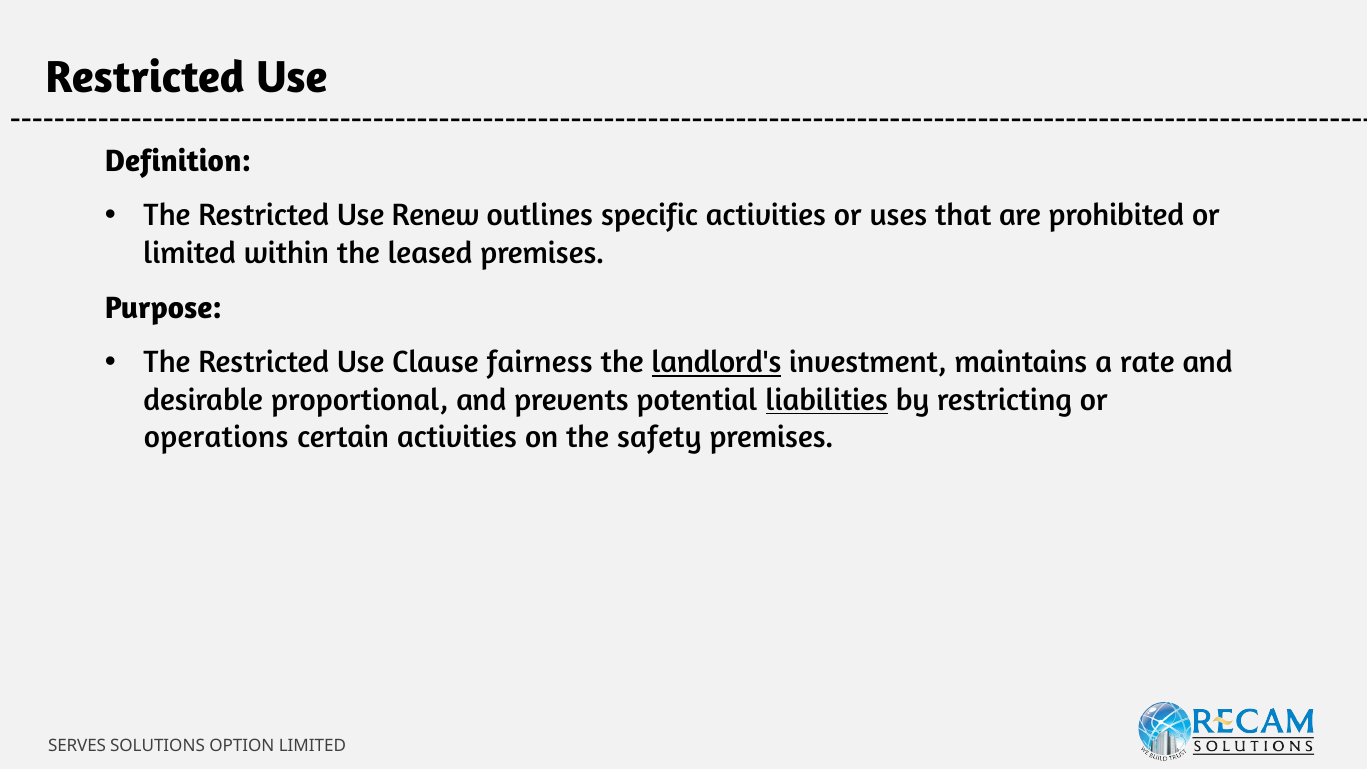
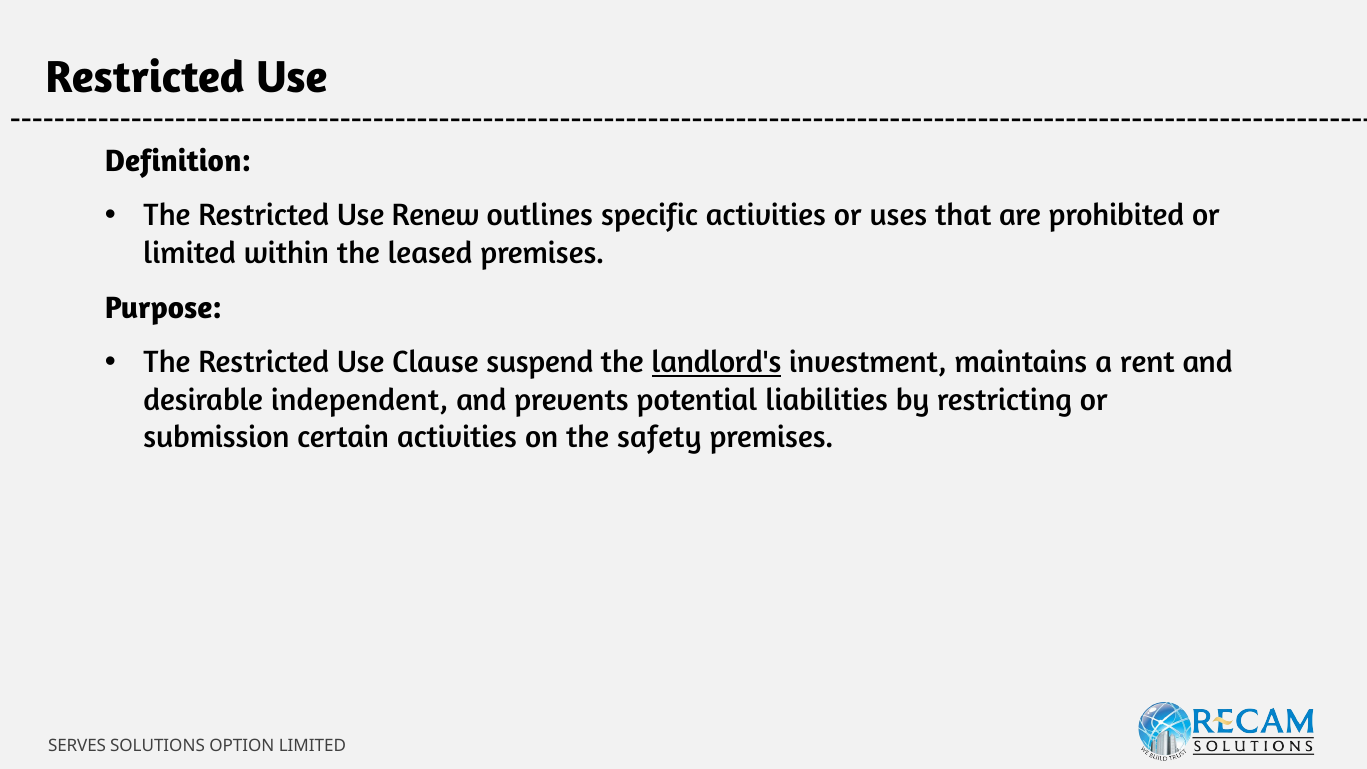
fairness: fairness -> suspend
rate: rate -> rent
proportional: proportional -> independent
liabilities underline: present -> none
operations: operations -> submission
